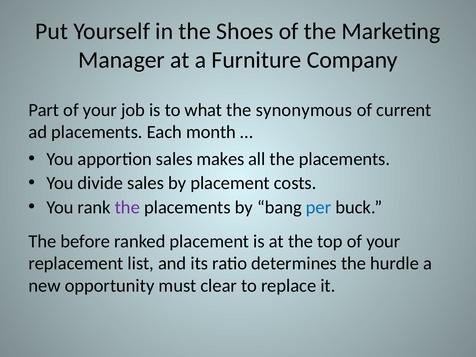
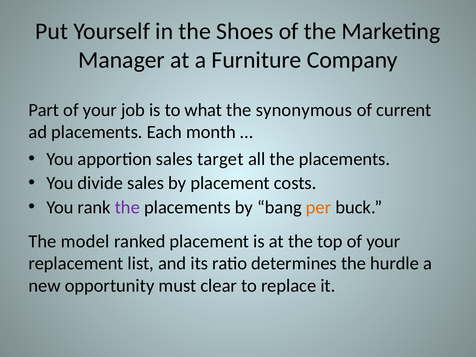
makes: makes -> target
per colour: blue -> orange
before: before -> model
